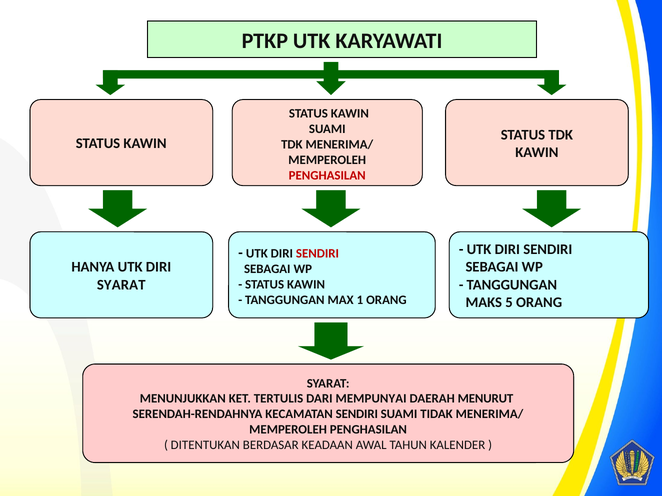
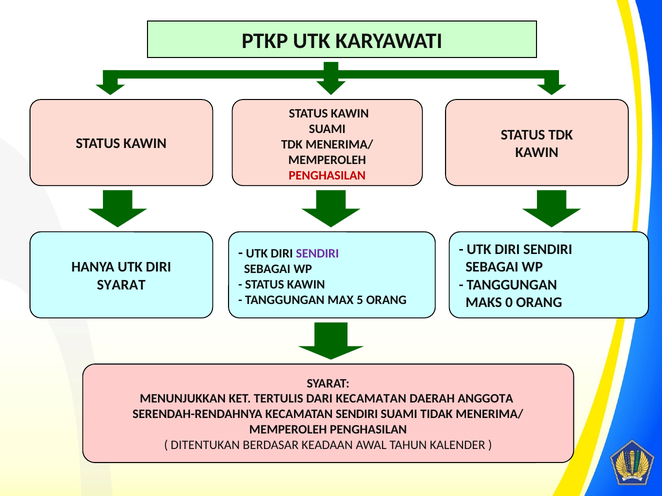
SENDIRI at (317, 254) colour: red -> purple
1: 1 -> 5
5: 5 -> 0
DARI MEMPUNYAI: MEMPUNYAI -> KECAMATAN
MENURUT: MENURUT -> ANGGOTA
